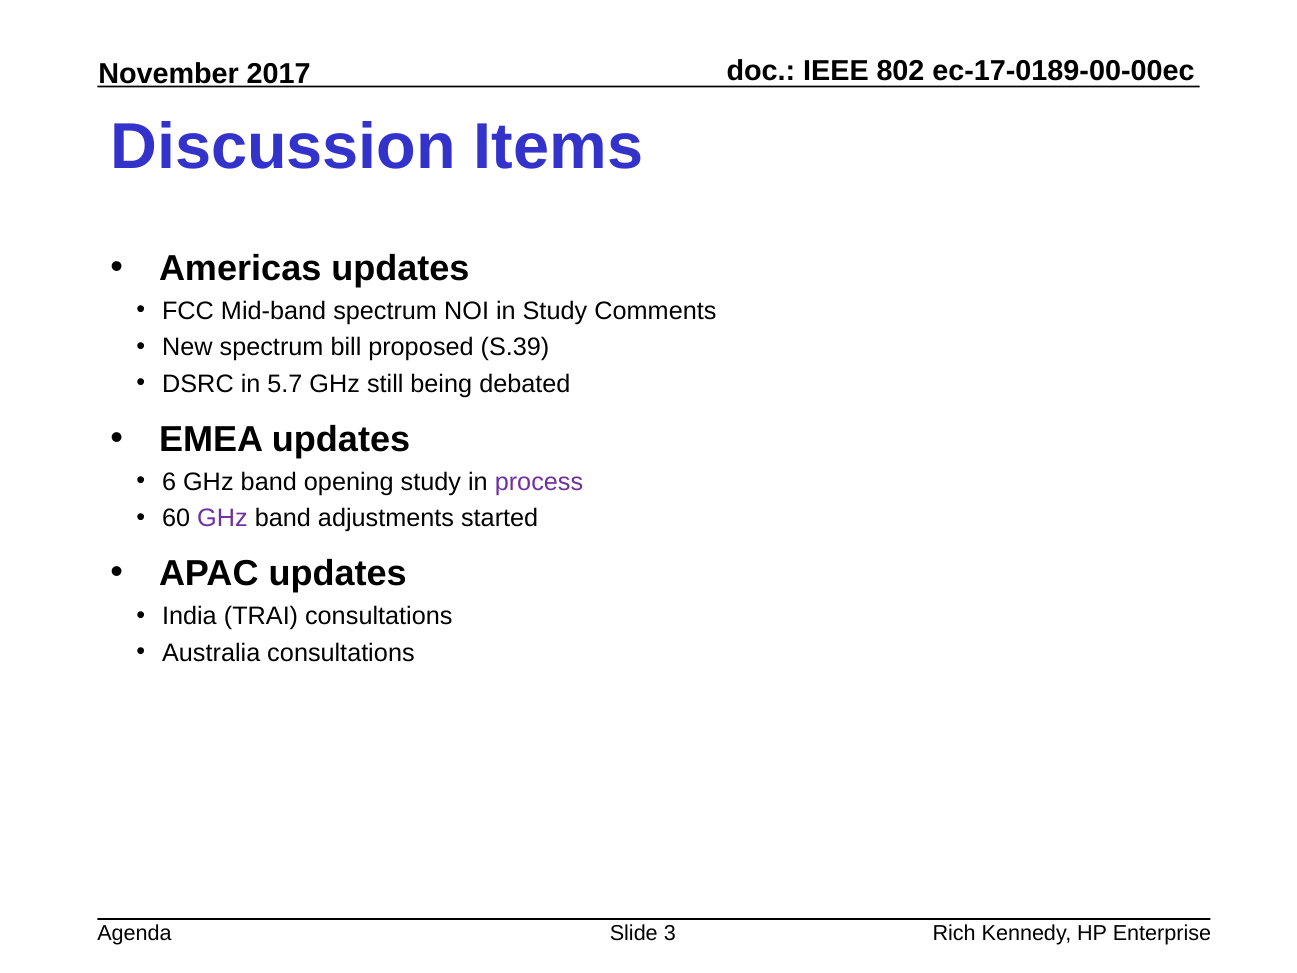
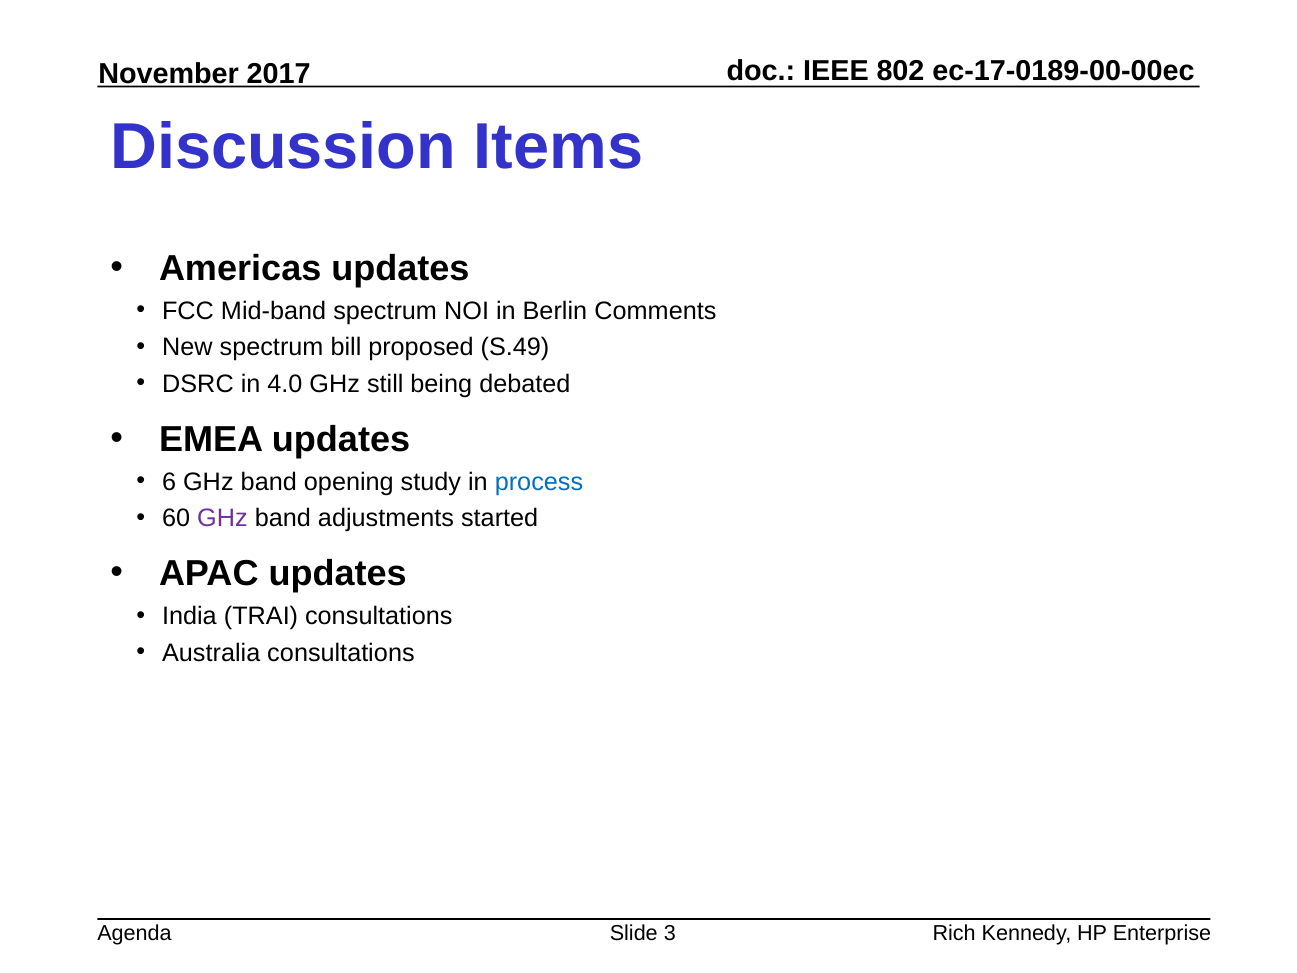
in Study: Study -> Berlin
S.39: S.39 -> S.49
5.7: 5.7 -> 4.0
process colour: purple -> blue
